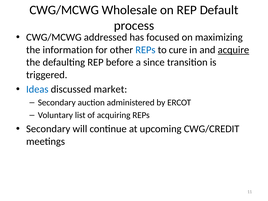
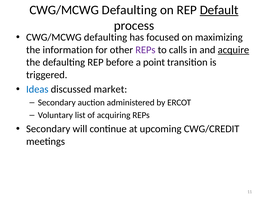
Wholesale at (129, 10): Wholesale -> Defaulting
Default underline: none -> present
addressed at (106, 37): addressed -> defaulting
REPs at (145, 50) colour: blue -> purple
cure: cure -> calls
since: since -> point
